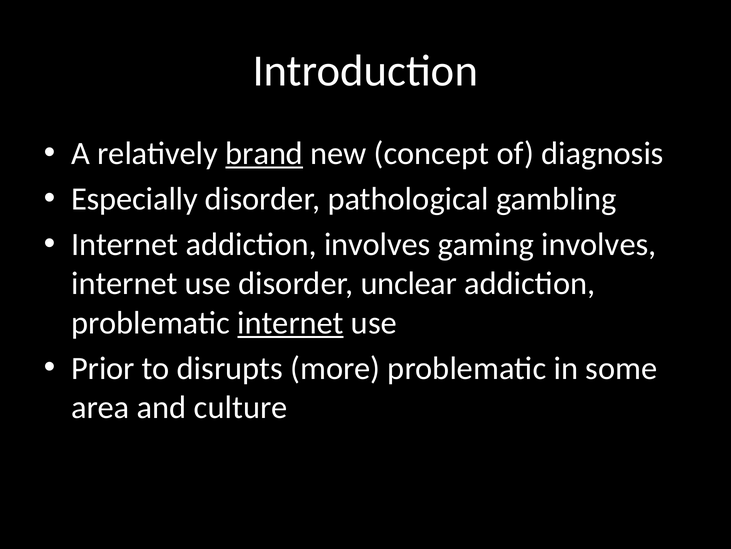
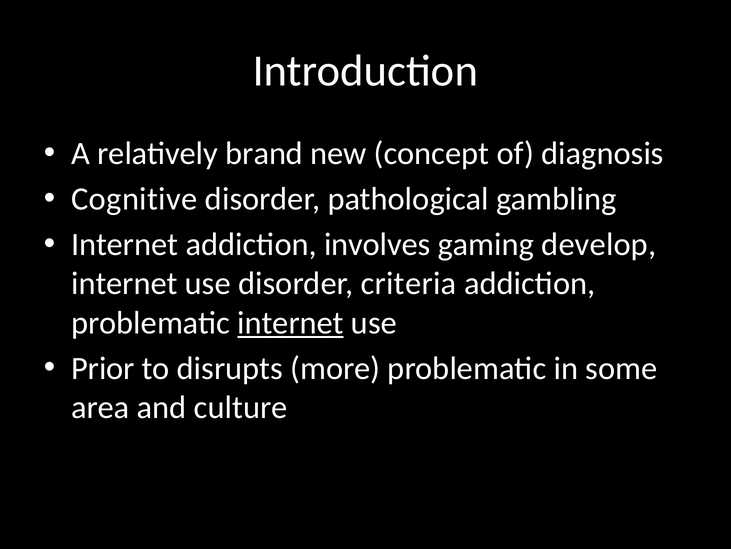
brand underline: present -> none
Especially: Especially -> Cognitive
gaming involves: involves -> develop
unclear: unclear -> criteria
